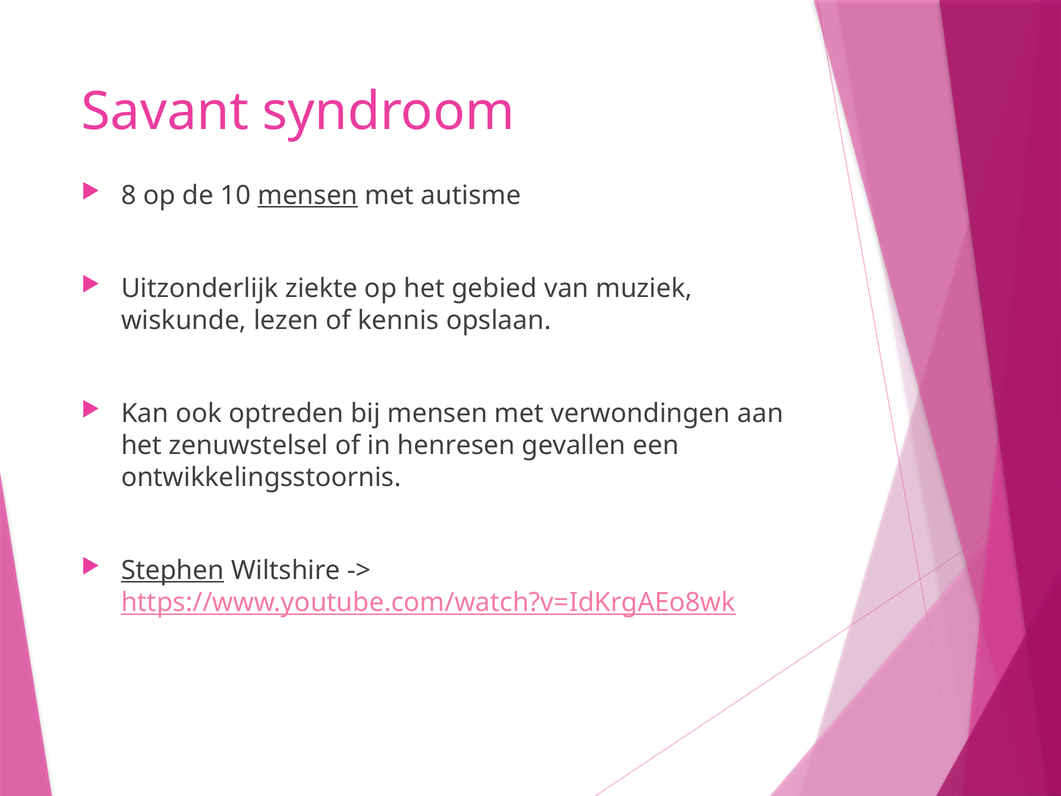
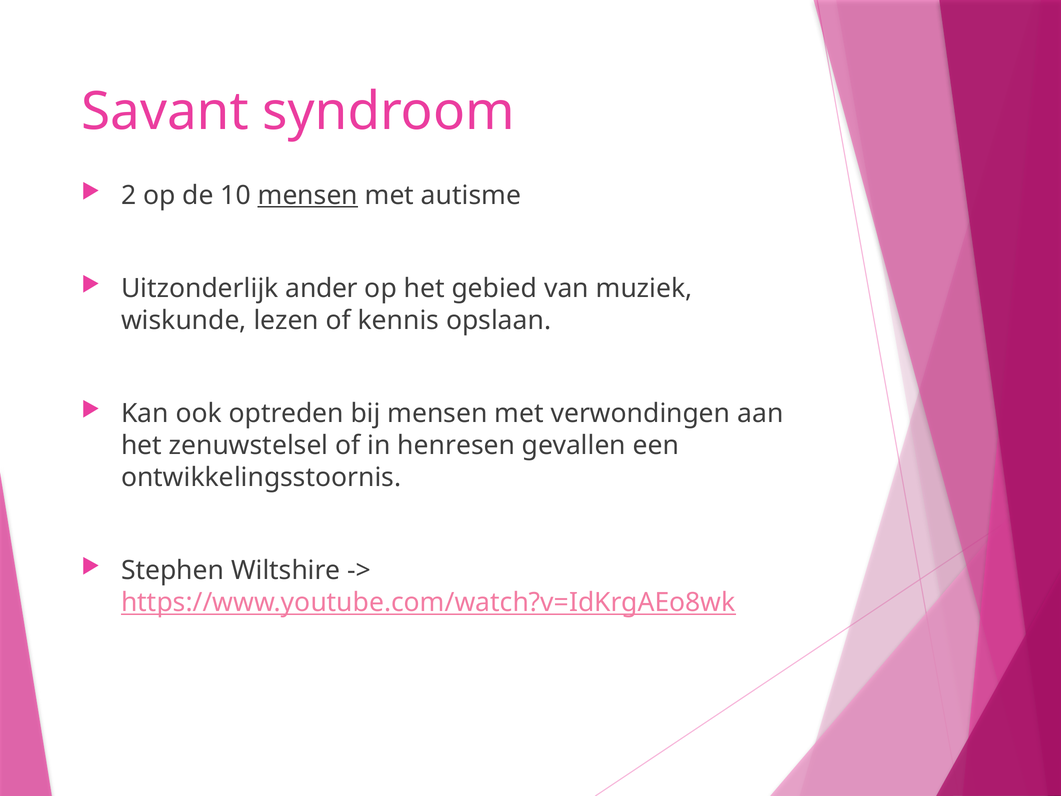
8: 8 -> 2
ziekte: ziekte -> ander
Stephen underline: present -> none
